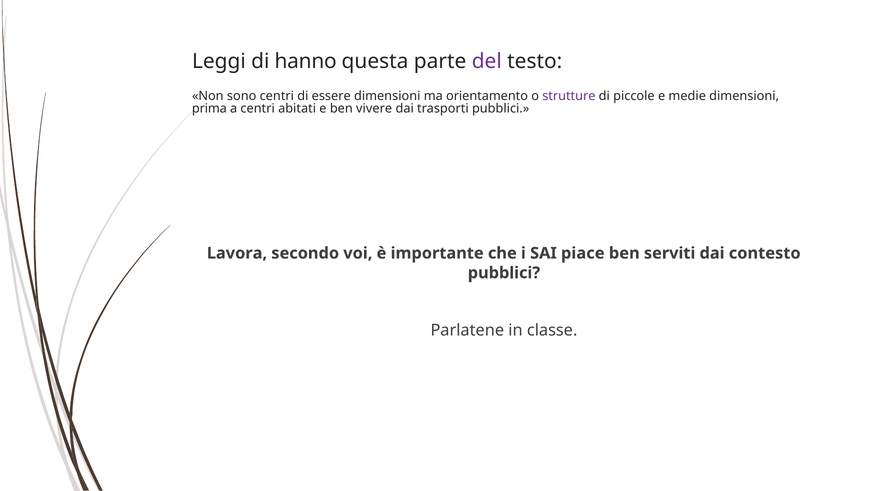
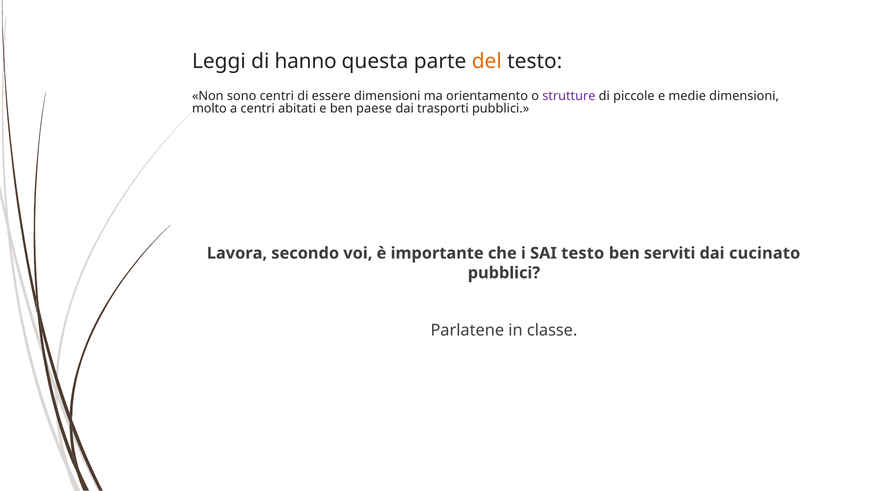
del colour: purple -> orange
prima: prima -> molto
vivere: vivere -> paese
SAI piace: piace -> testo
contesto: contesto -> cucinato
